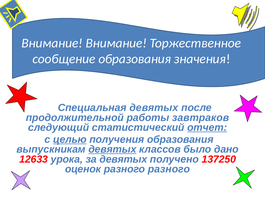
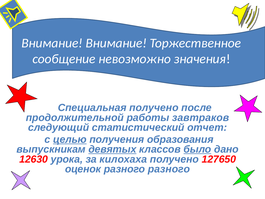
сообщение образования: образования -> невозможно
Специальная девятых: девятых -> получено
отчет underline: present -> none
было underline: none -> present
12633: 12633 -> 12630
за девятых: девятых -> килохаха
137250: 137250 -> 127650
